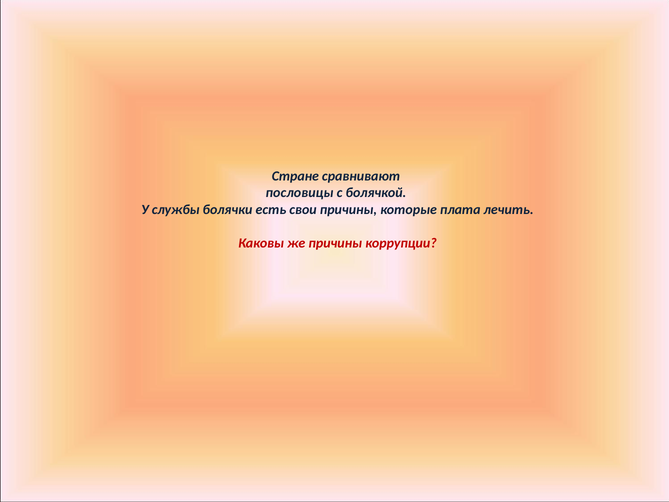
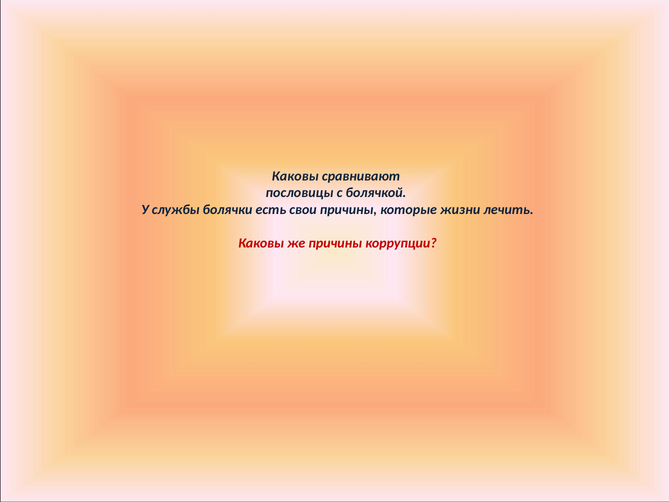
Стране at (295, 176): Стране -> Каковы
плата: плата -> жизни
